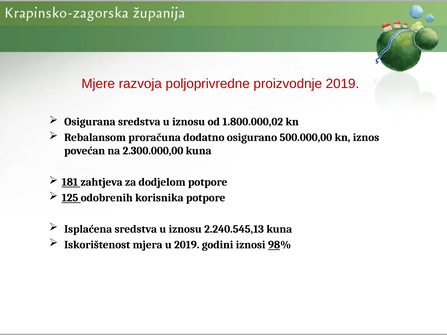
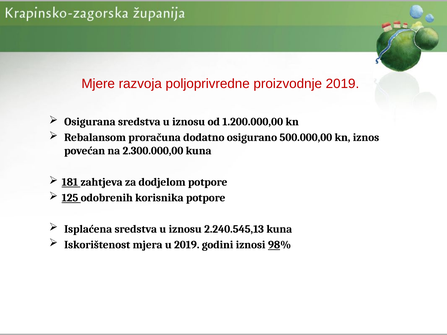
1.800.000,02: 1.800.000,02 -> 1.200.000,00
